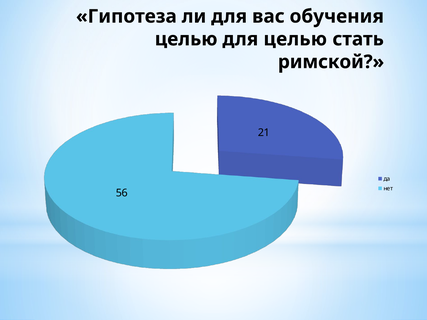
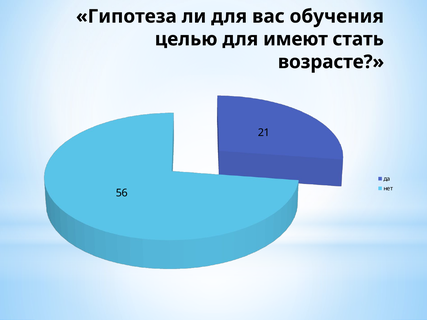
для целью: целью -> имеют
римской: римской -> возрасте
